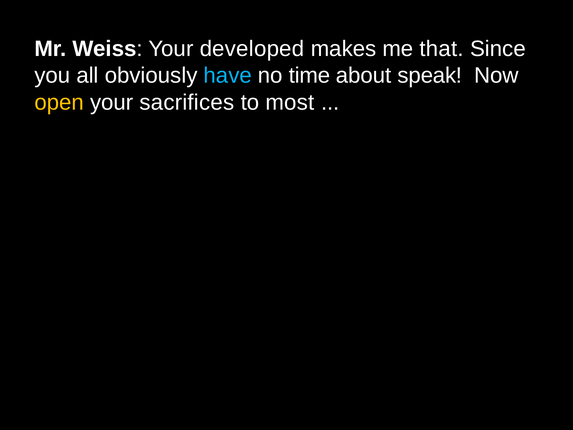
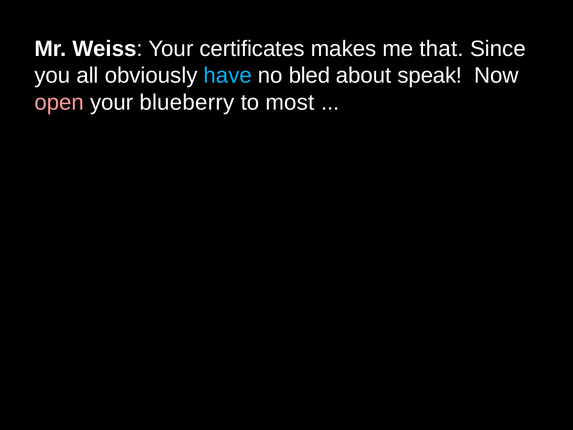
developed: developed -> certificates
time: time -> bled
open colour: yellow -> pink
sacrifices: sacrifices -> blueberry
